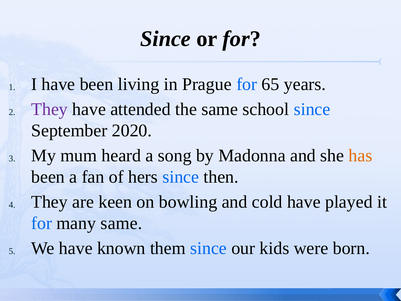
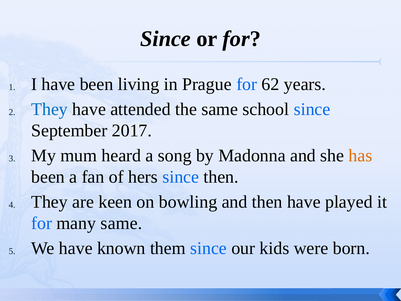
65: 65 -> 62
They at (50, 109) colour: purple -> blue
2020: 2020 -> 2017
and cold: cold -> then
